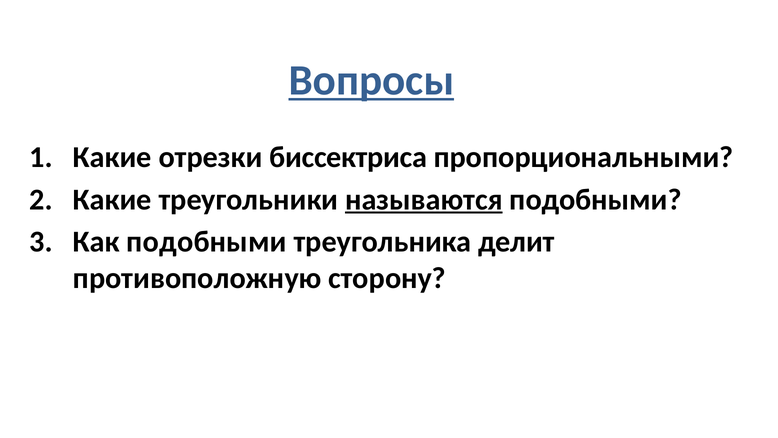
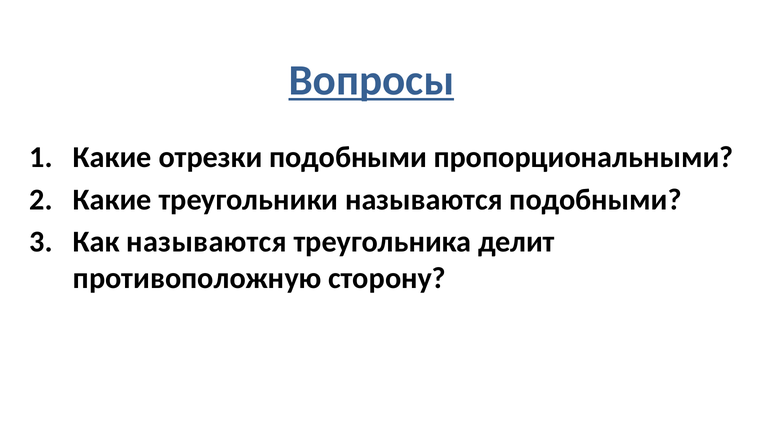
отрезки биссектриса: биссектриса -> подобными
называются at (424, 199) underline: present -> none
Как подобными: подобными -> называются
